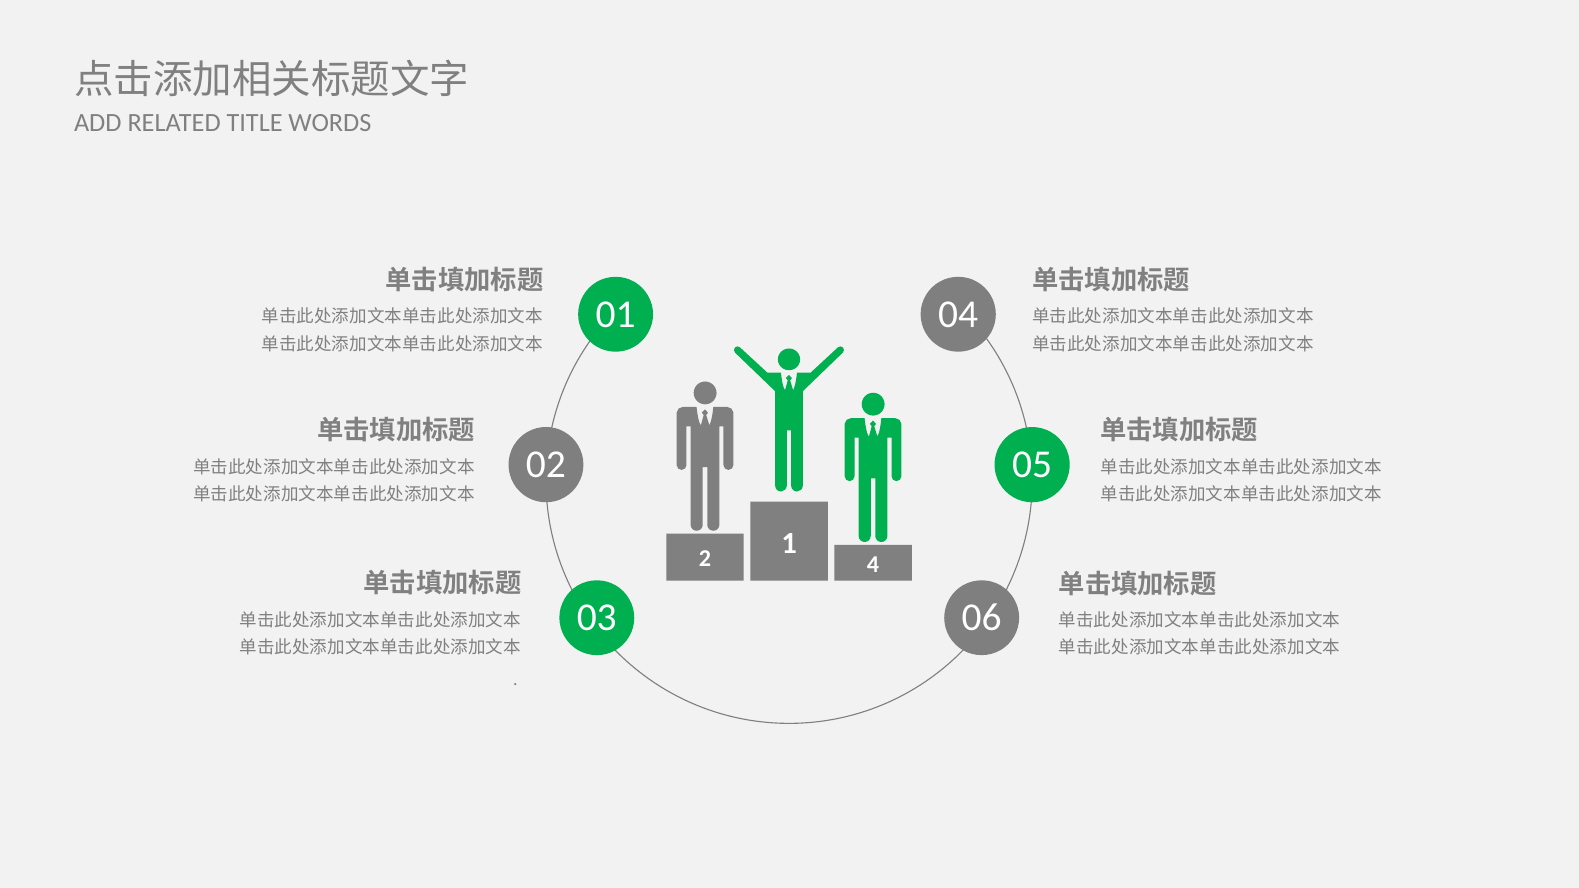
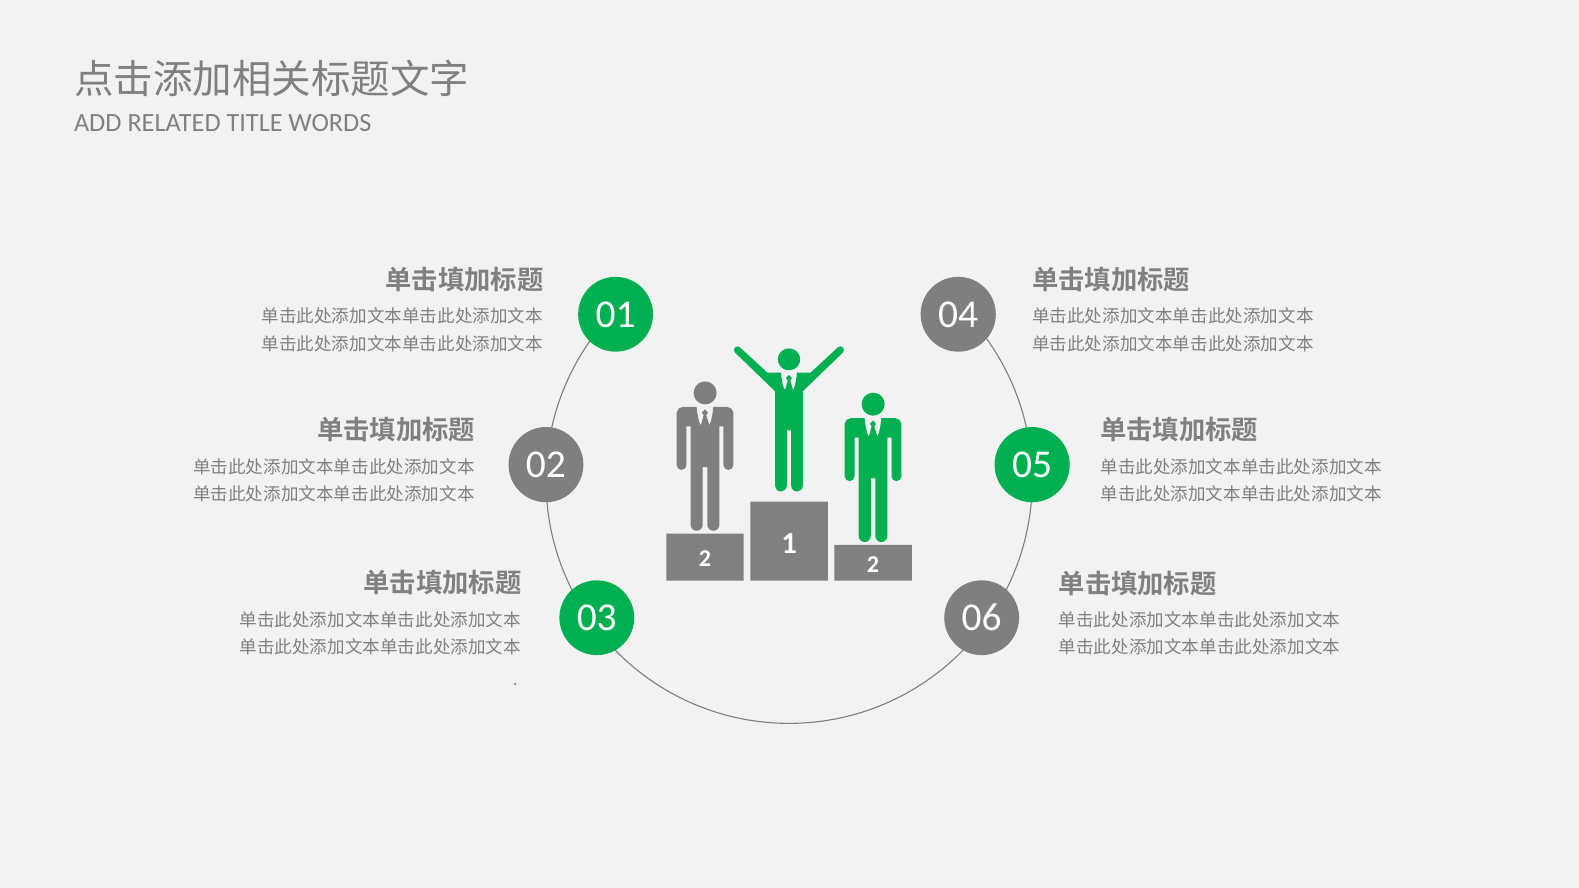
2 4: 4 -> 2
